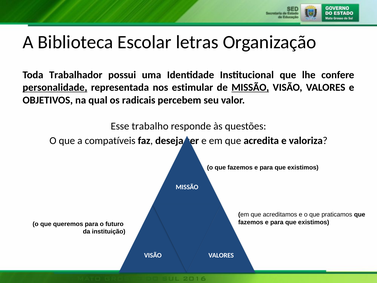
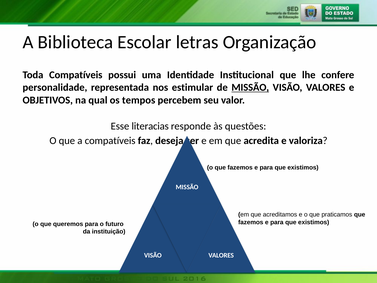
Toda Trabalhador: Trabalhador -> Compatíveis
personalidade underline: present -> none
radicais: radicais -> tempos
trabalho: trabalho -> literacias
